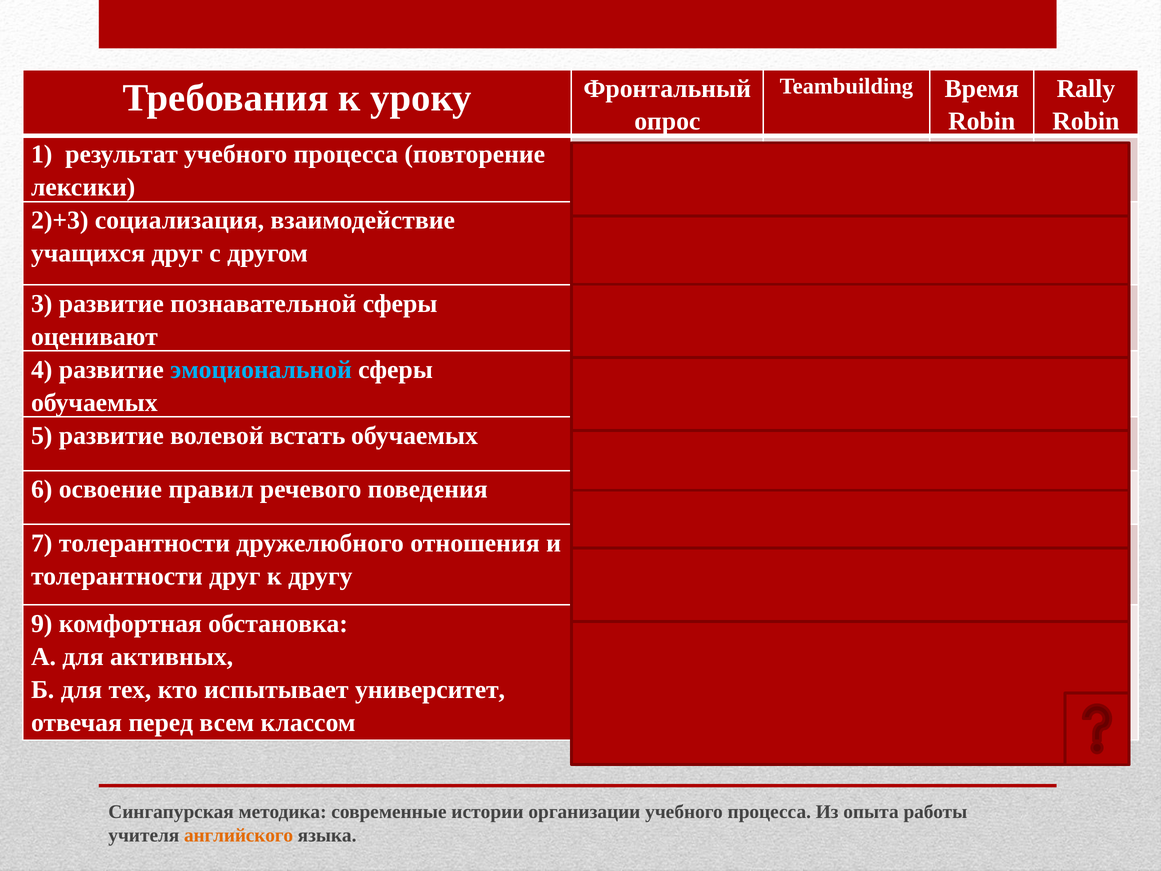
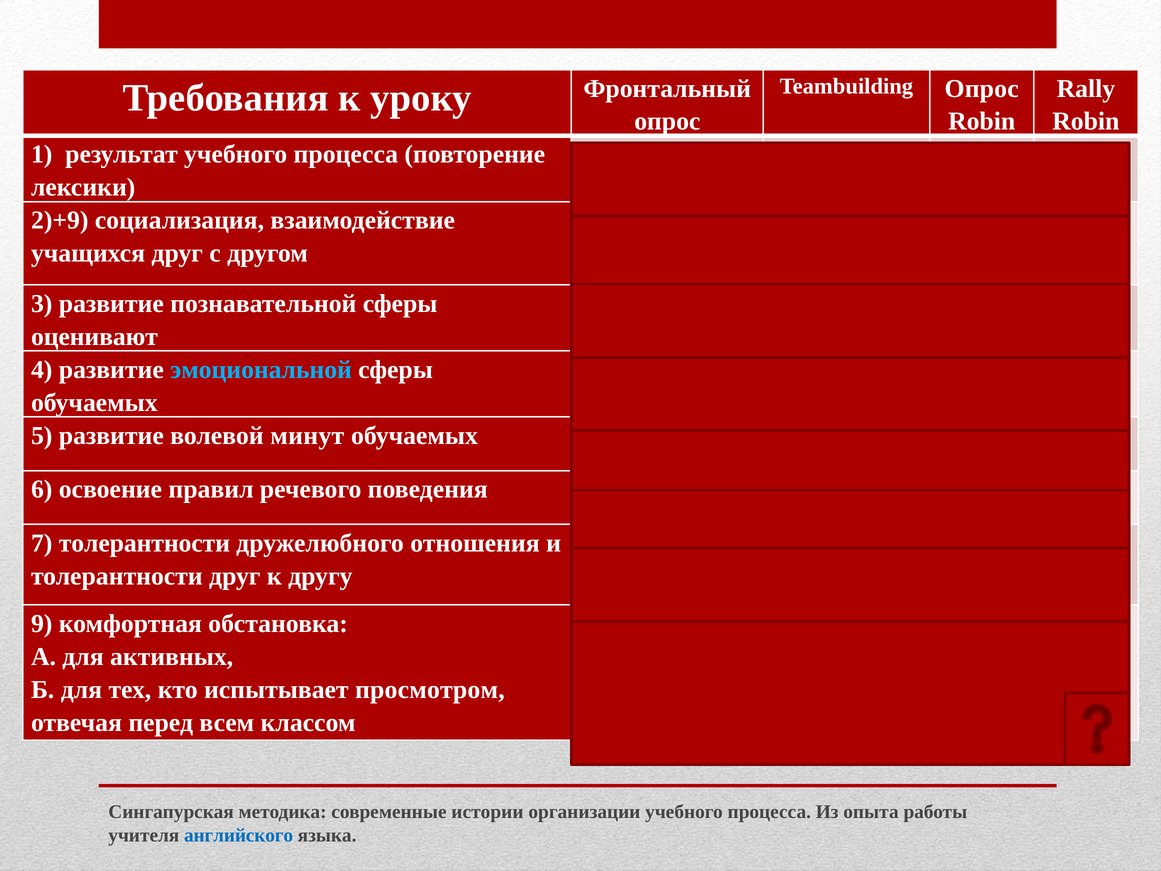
Teambuilding Время: Время -> Опрос
2)+3: 2)+3 -> 2)+9
встать: встать -> минут
университет: университет -> просмотром
английского colour: orange -> blue
